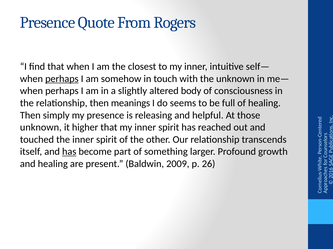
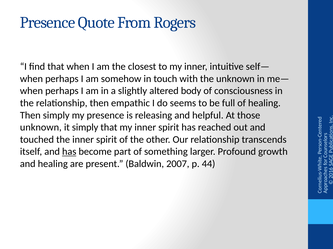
perhaps at (62, 79) underline: present -> none
meanings: meanings -> empathic
it higher: higher -> simply
2009: 2009 -> 2007
26: 26 -> 44
